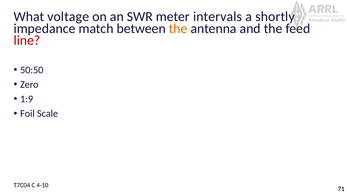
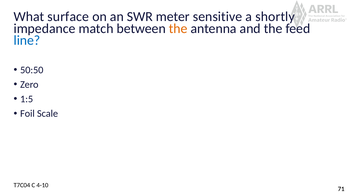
voltage: voltage -> surface
intervals: intervals -> sensitive
line colour: red -> blue
1:9: 1:9 -> 1:5
